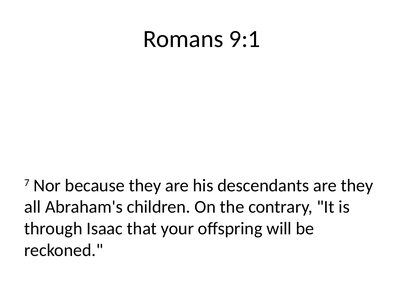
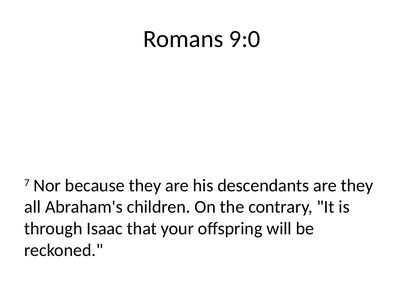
9:1: 9:1 -> 9:0
